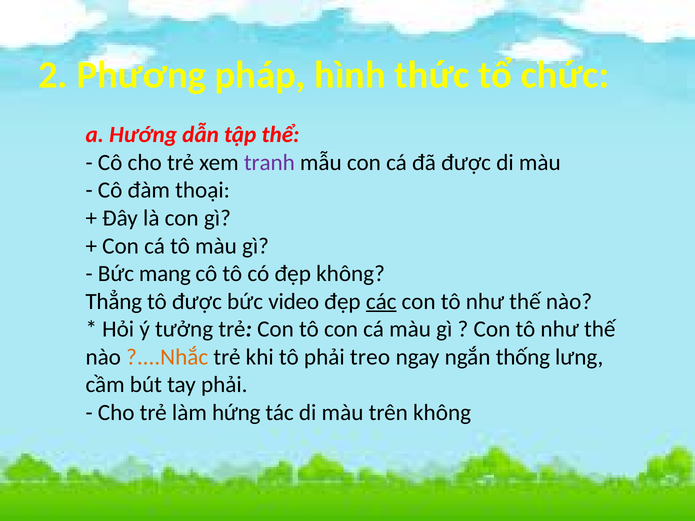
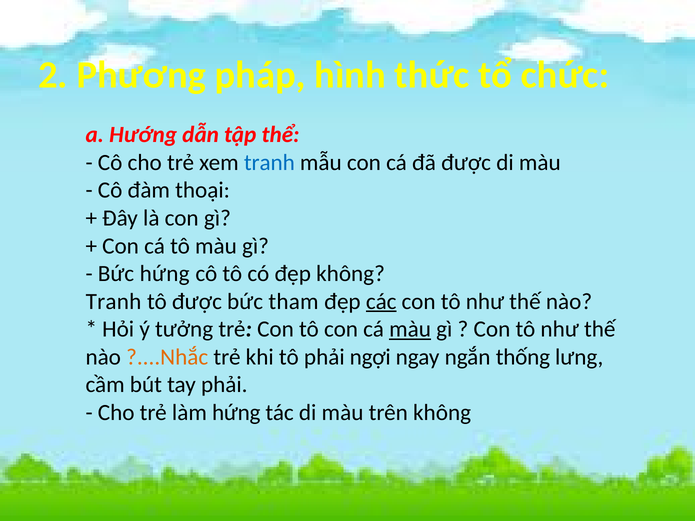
tranh at (269, 163) colour: purple -> blue
Bức mang: mang -> hứng
Thẳng at (114, 302): Thẳng -> Tranh
video: video -> tham
màu at (410, 329) underline: none -> present
treo: treo -> ngợi
